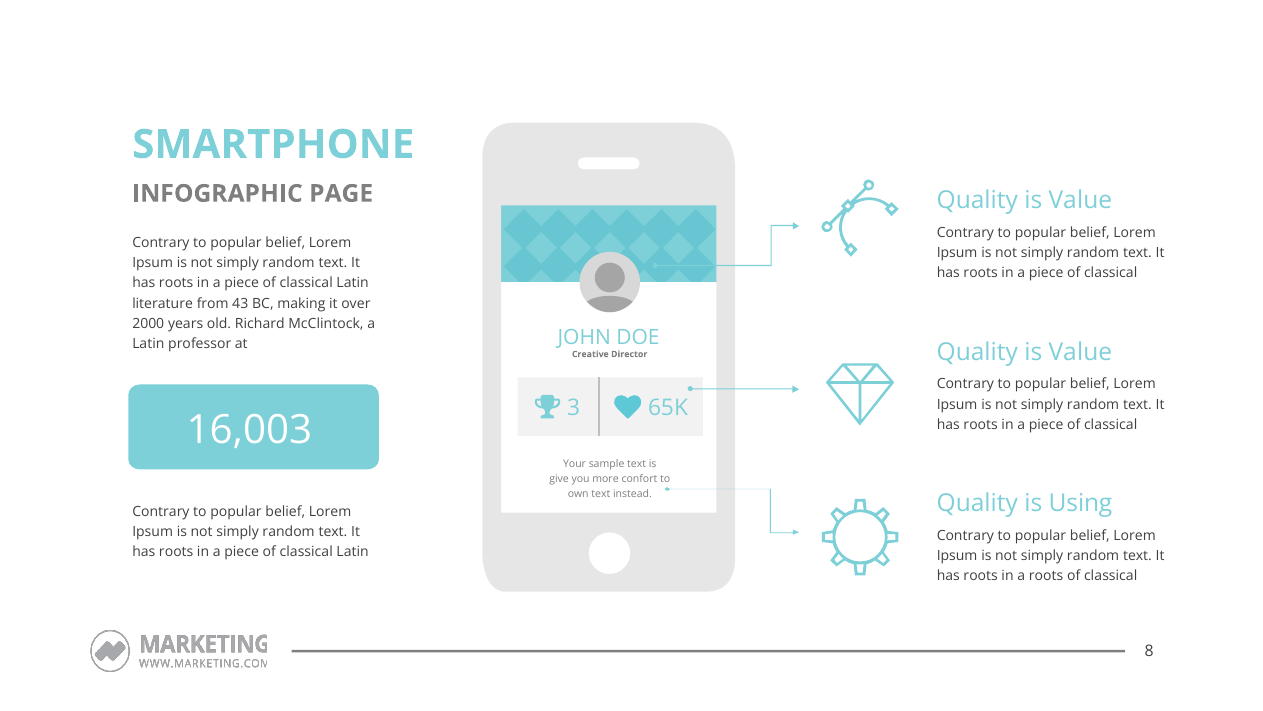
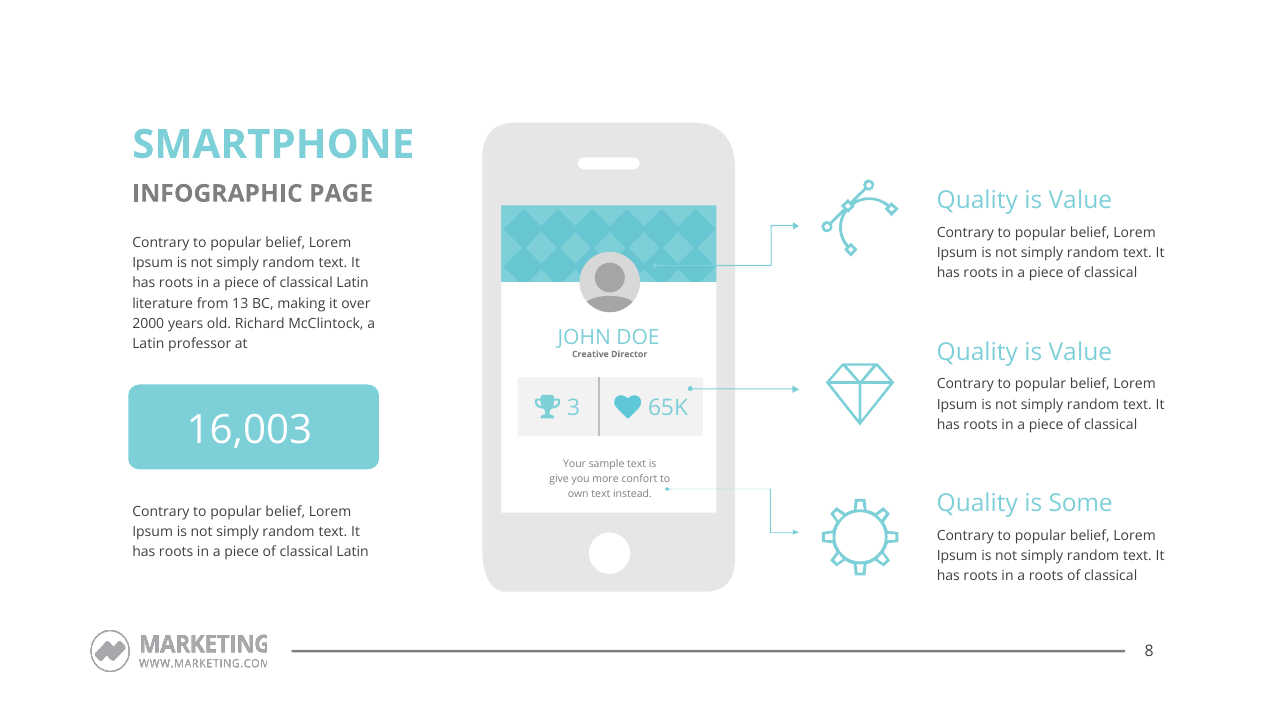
43: 43 -> 13
Using: Using -> Some
